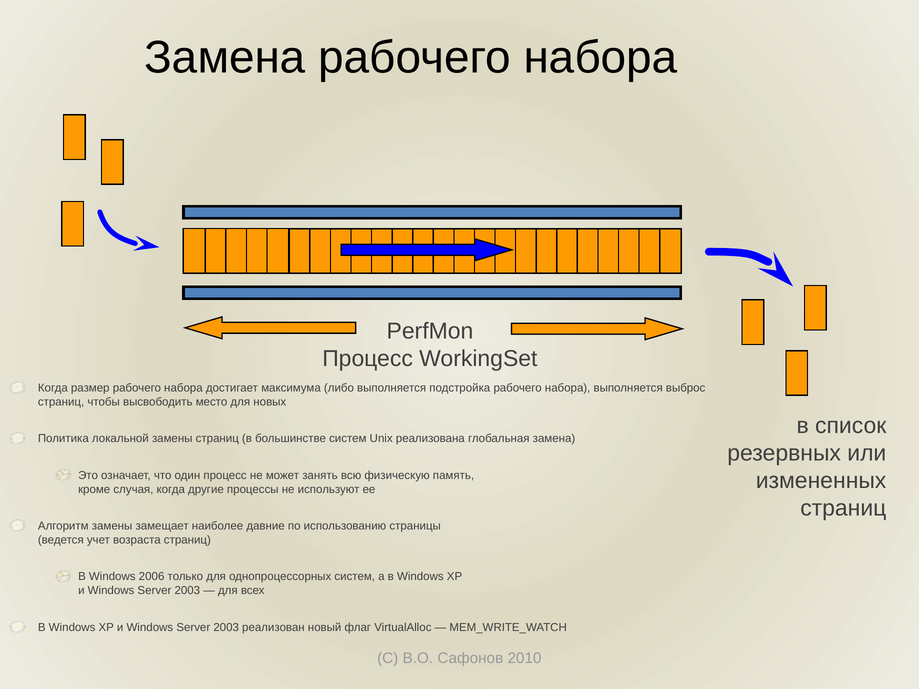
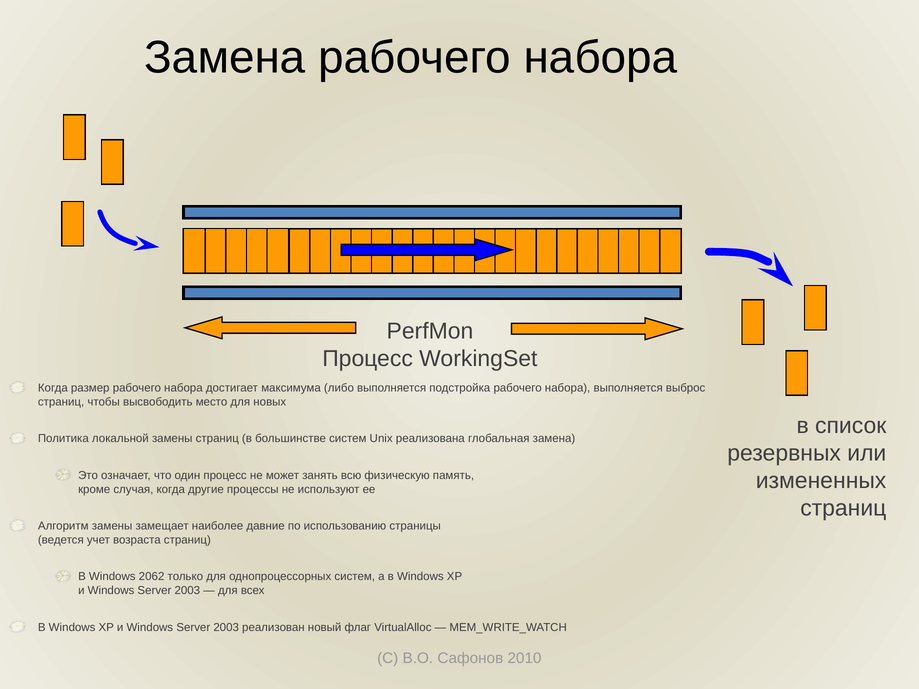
2006: 2006 -> 2062
